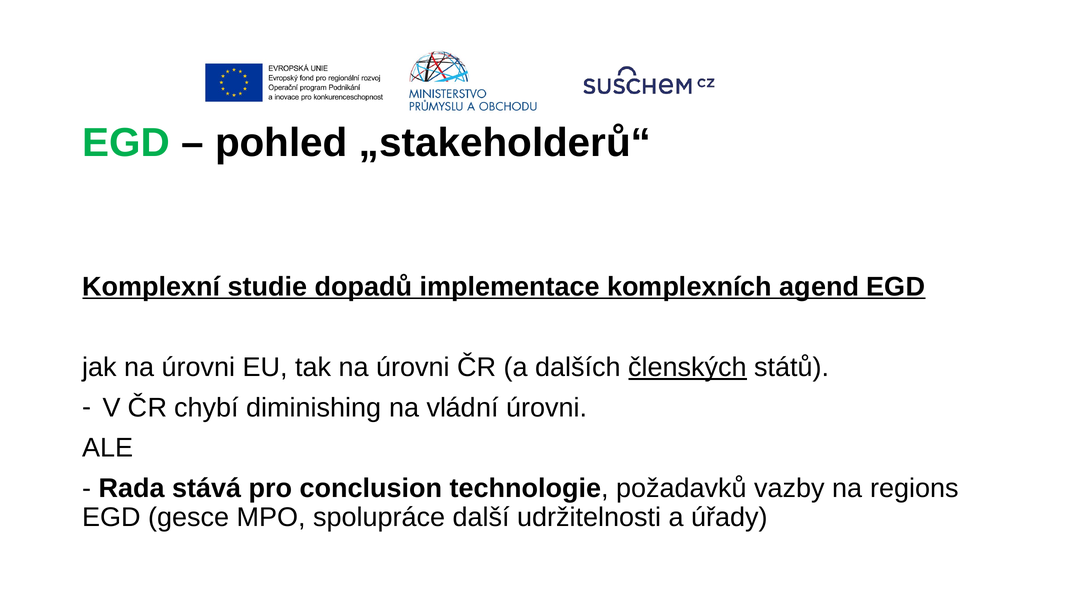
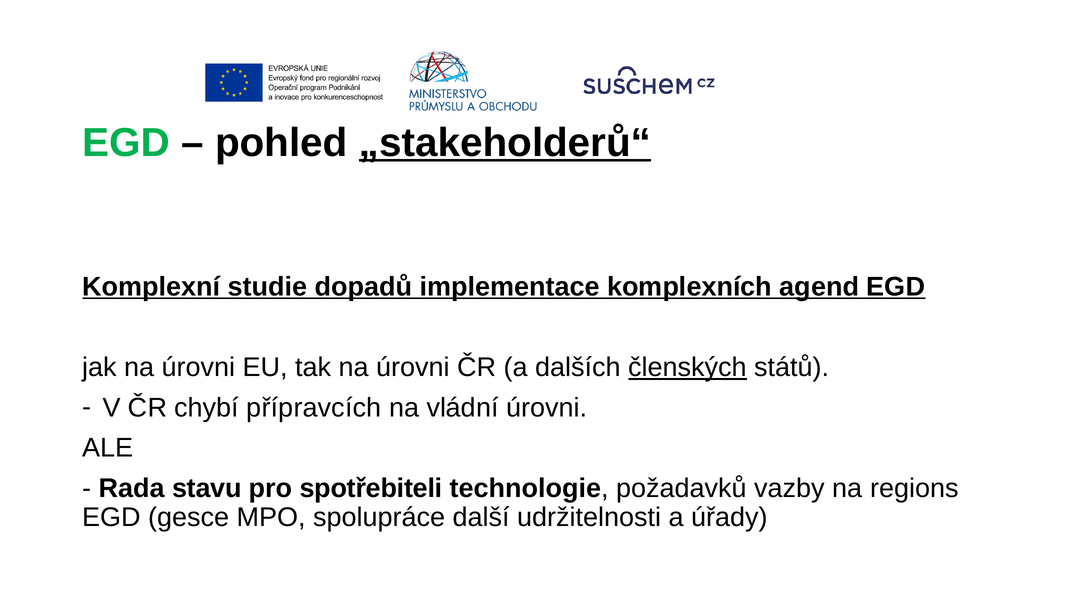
„stakeholderů“ underline: none -> present
diminishing: diminishing -> přípravcích
stává: stává -> stavu
conclusion: conclusion -> spotřebiteli
